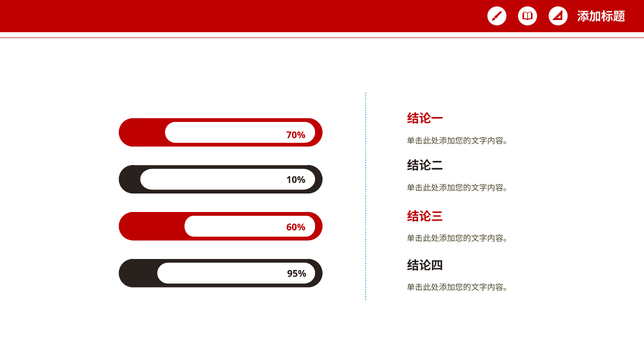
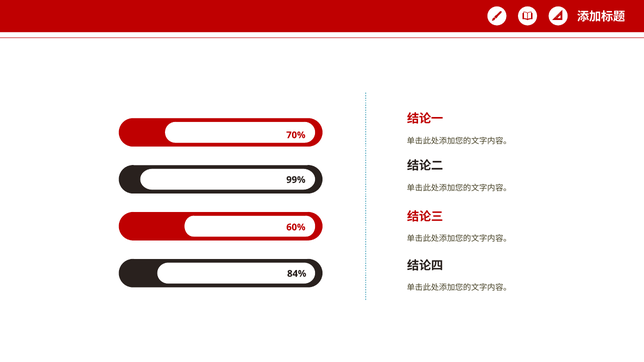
10%: 10% -> 99%
95%: 95% -> 84%
